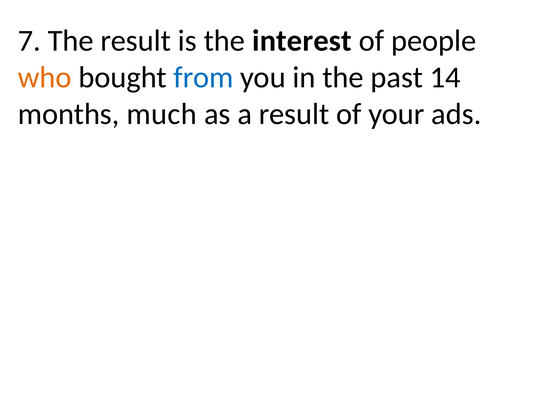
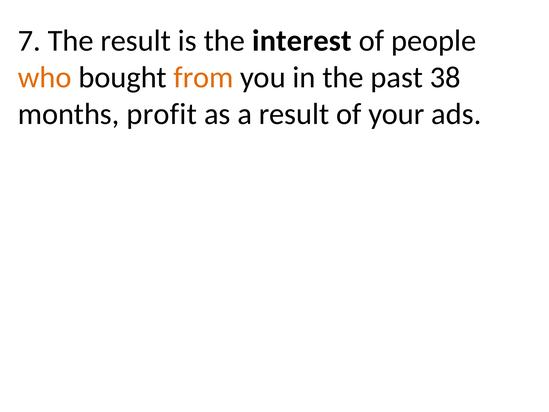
from colour: blue -> orange
14: 14 -> 38
much: much -> profit
